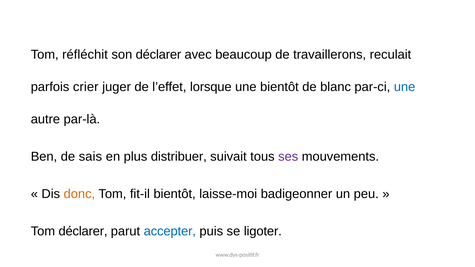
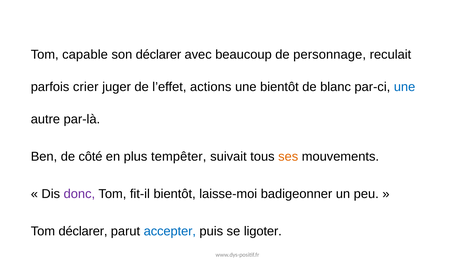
réfléchit: réfléchit -> capable
travaillerons: travaillerons -> personnage
lorsque: lorsque -> actions
sais: sais -> côté
distribuer: distribuer -> tempêter
ses colour: purple -> orange
donc colour: orange -> purple
